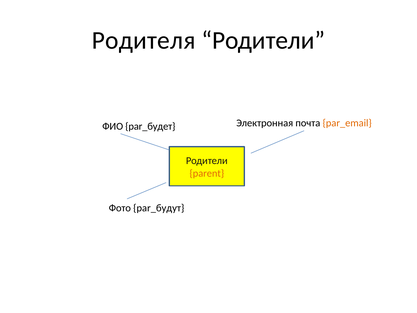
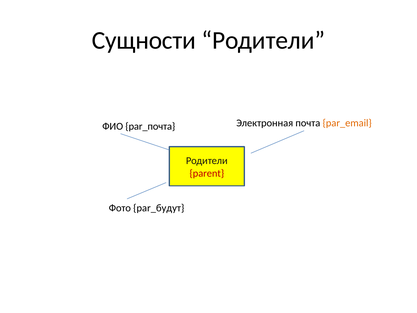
Родителя: Родителя -> Сущности
par_будет: par_будет -> par_почта
parent colour: orange -> red
